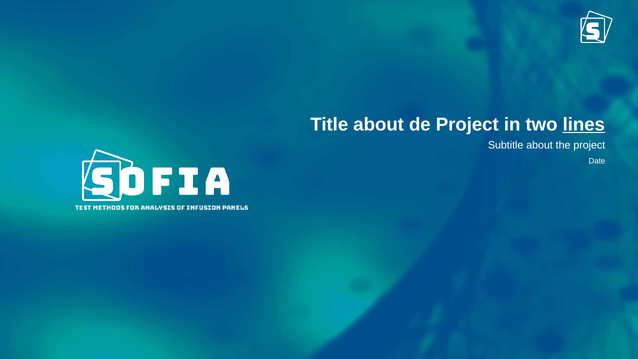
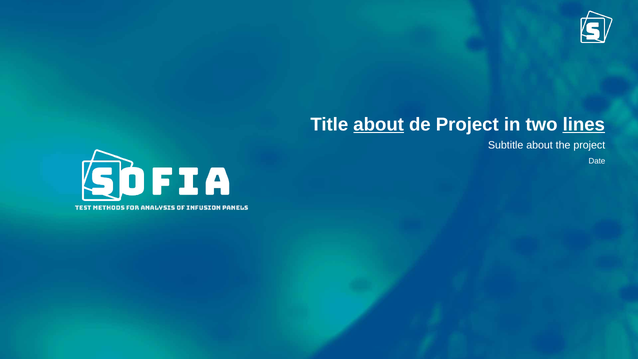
about at (379, 124) underline: none -> present
